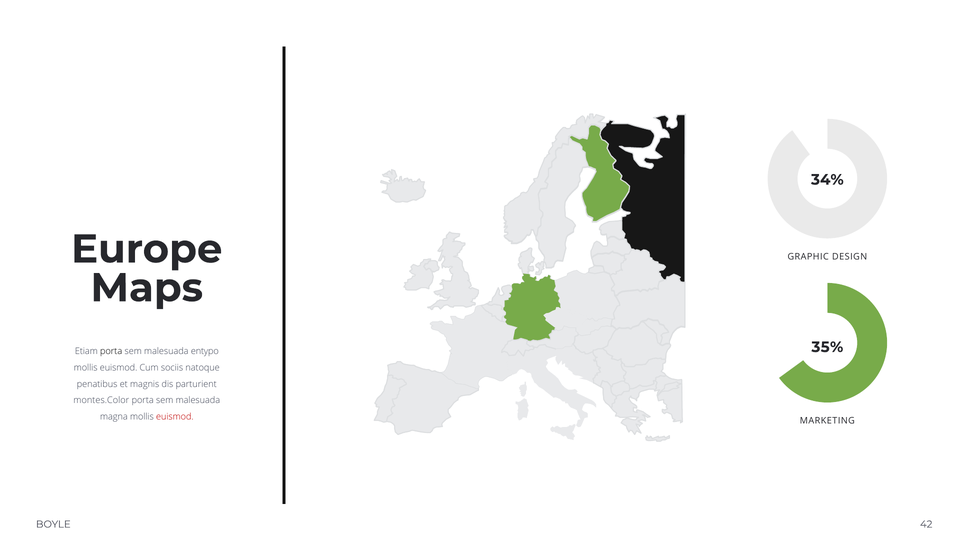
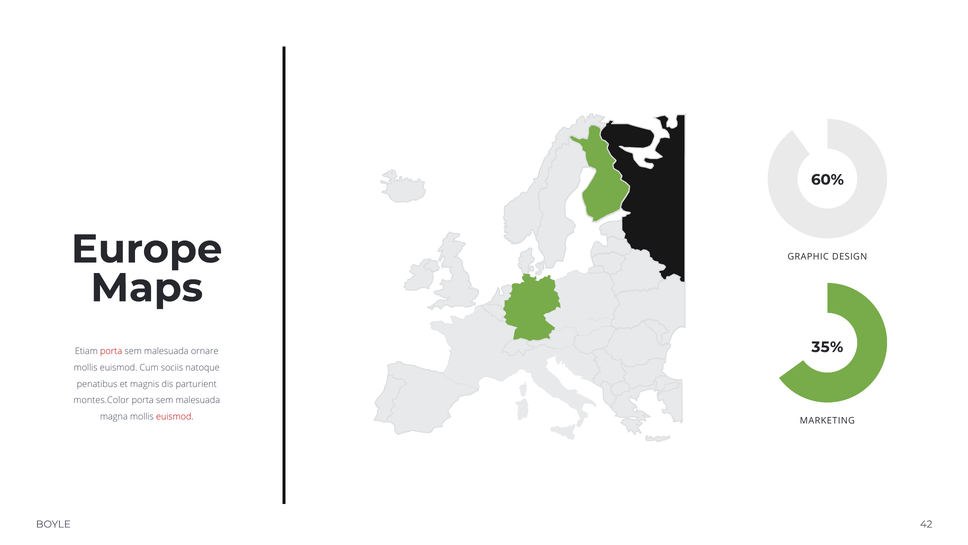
34%: 34% -> 60%
porta at (111, 351) colour: black -> red
entypo: entypo -> ornare
